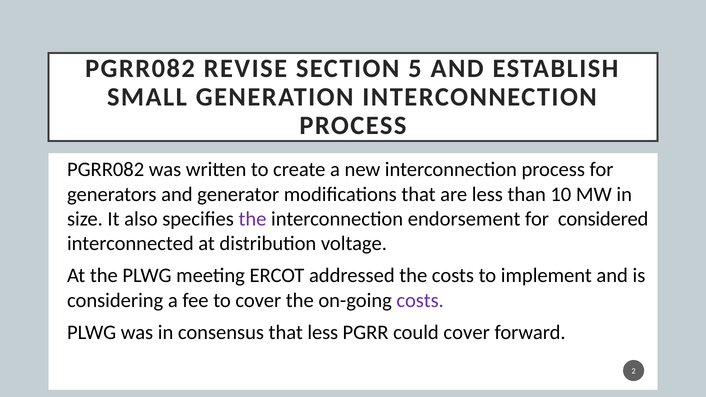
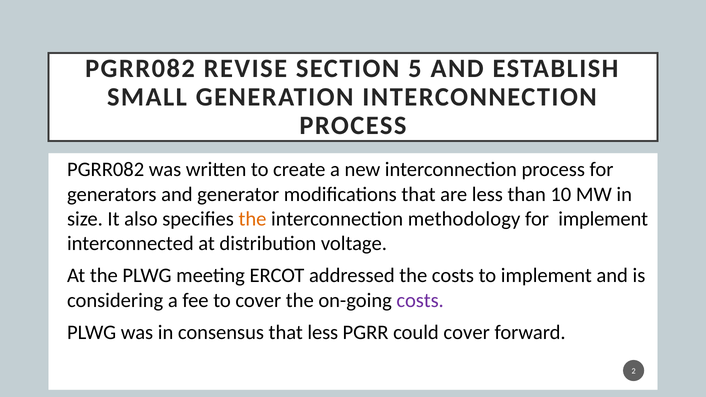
the at (253, 219) colour: purple -> orange
endorsement: endorsement -> methodology
for considered: considered -> implement
